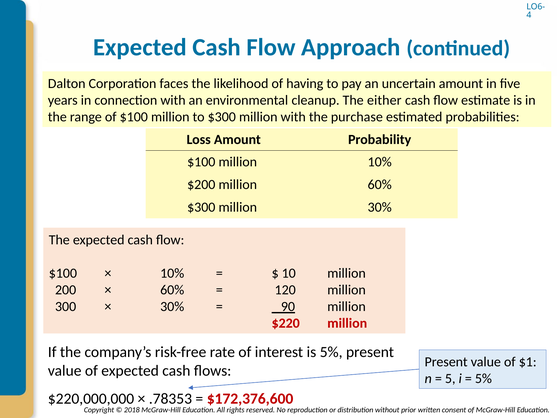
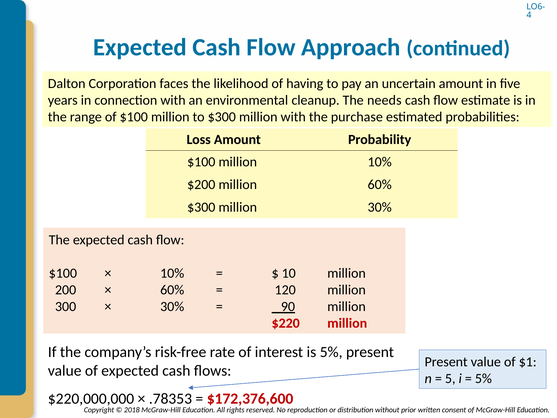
either: either -> needs
